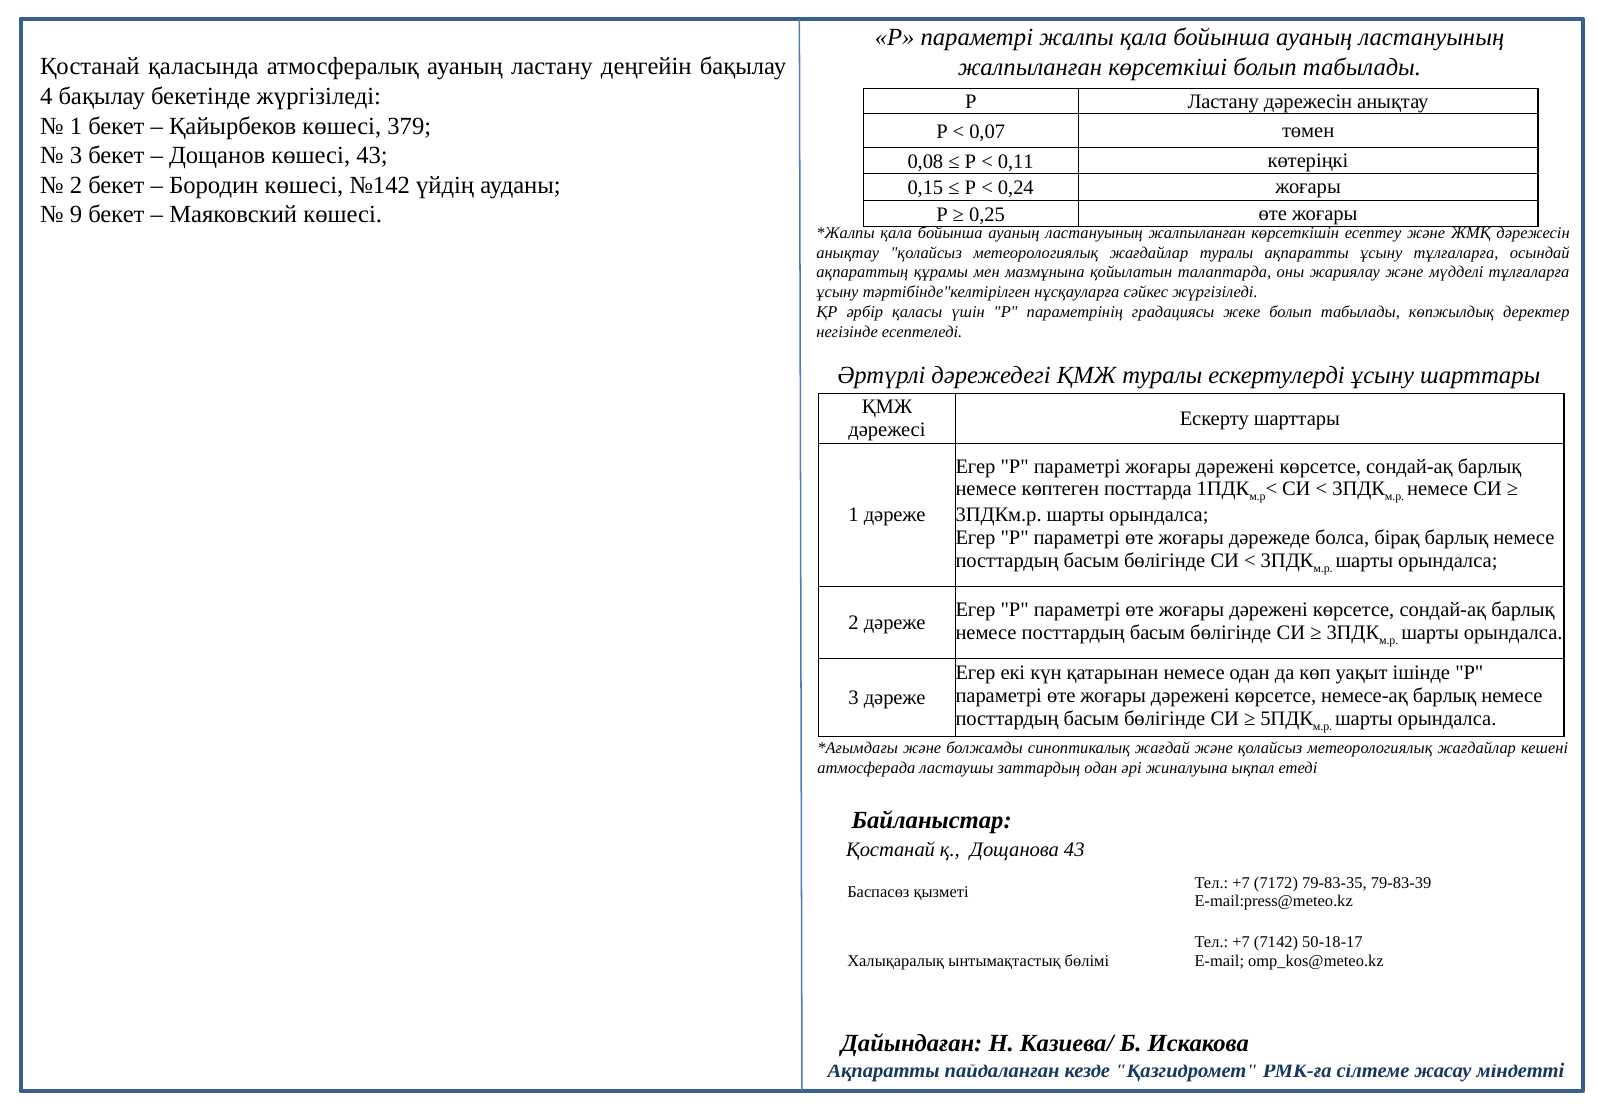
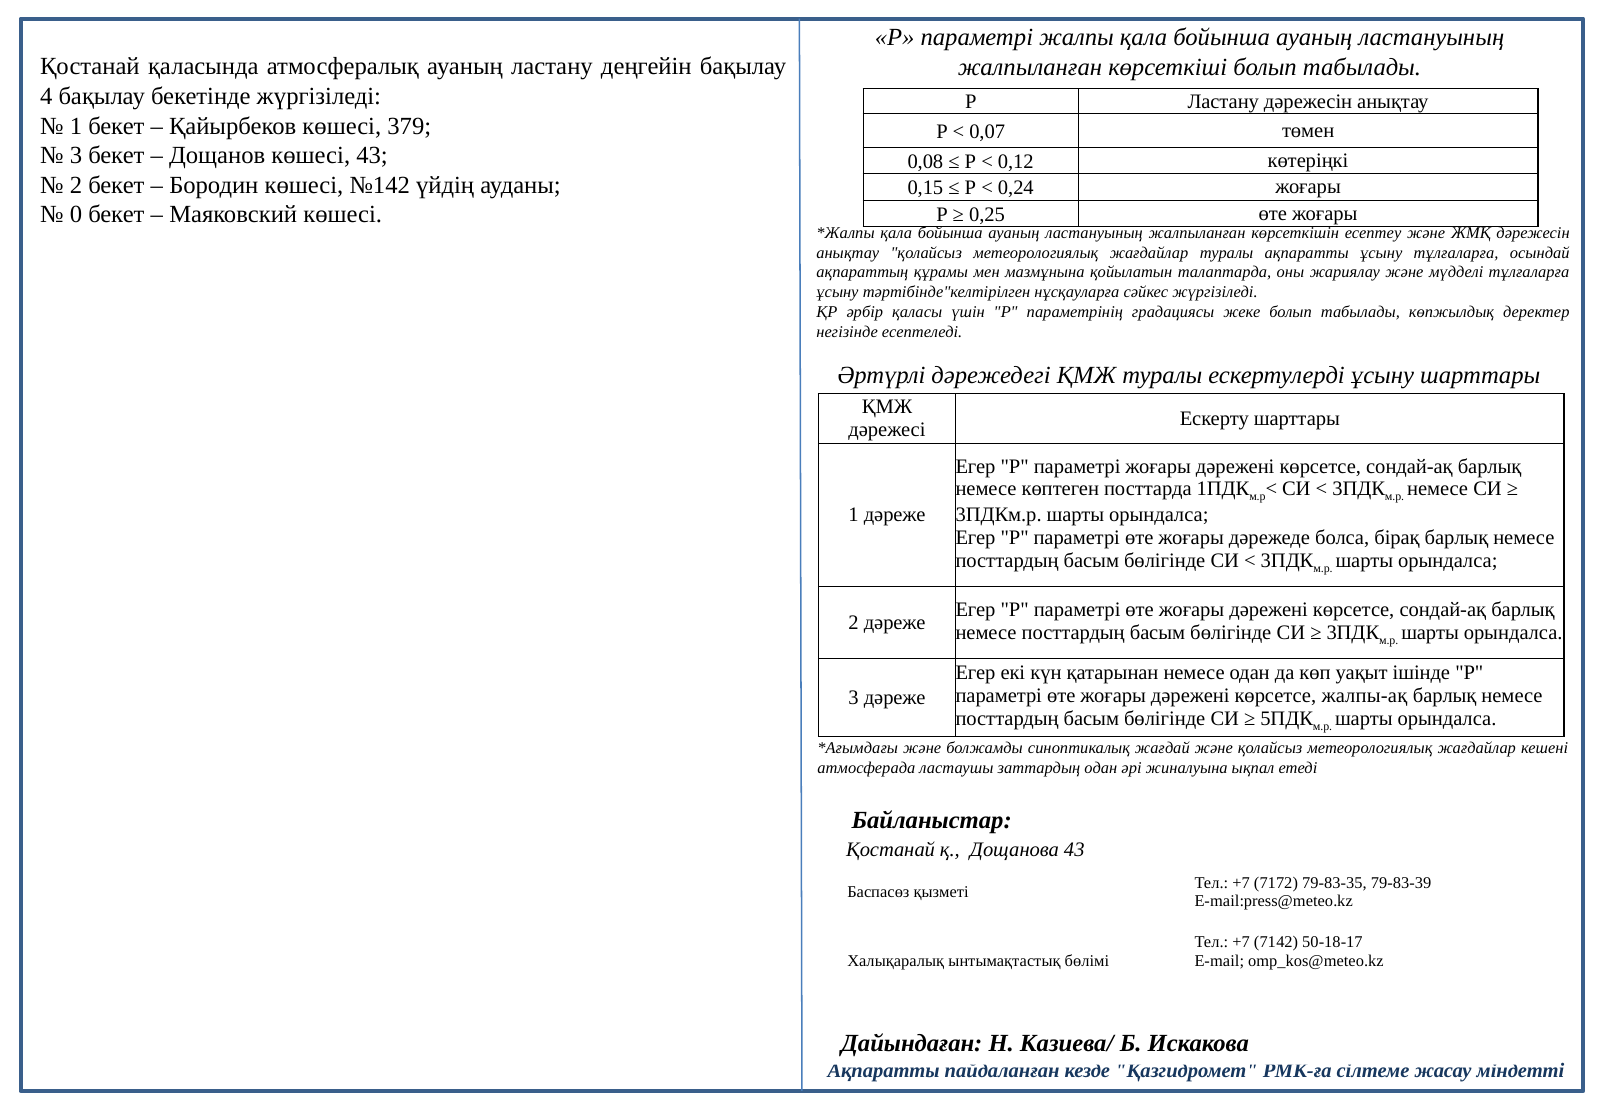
0,11: 0,11 -> 0,12
9: 9 -> 0
немесе-ақ: немесе-ақ -> жалпы-ақ
